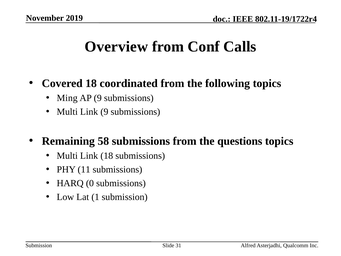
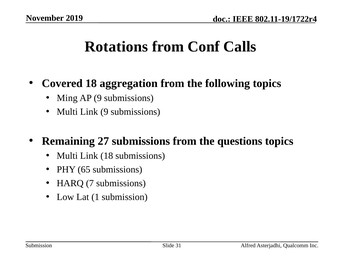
Overview: Overview -> Rotations
coordinated: coordinated -> aggregation
58: 58 -> 27
11: 11 -> 65
0: 0 -> 7
